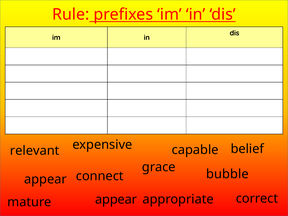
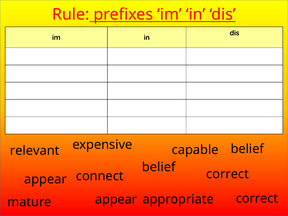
grace at (159, 167): grace -> belief
bubble at (227, 174): bubble -> correct
